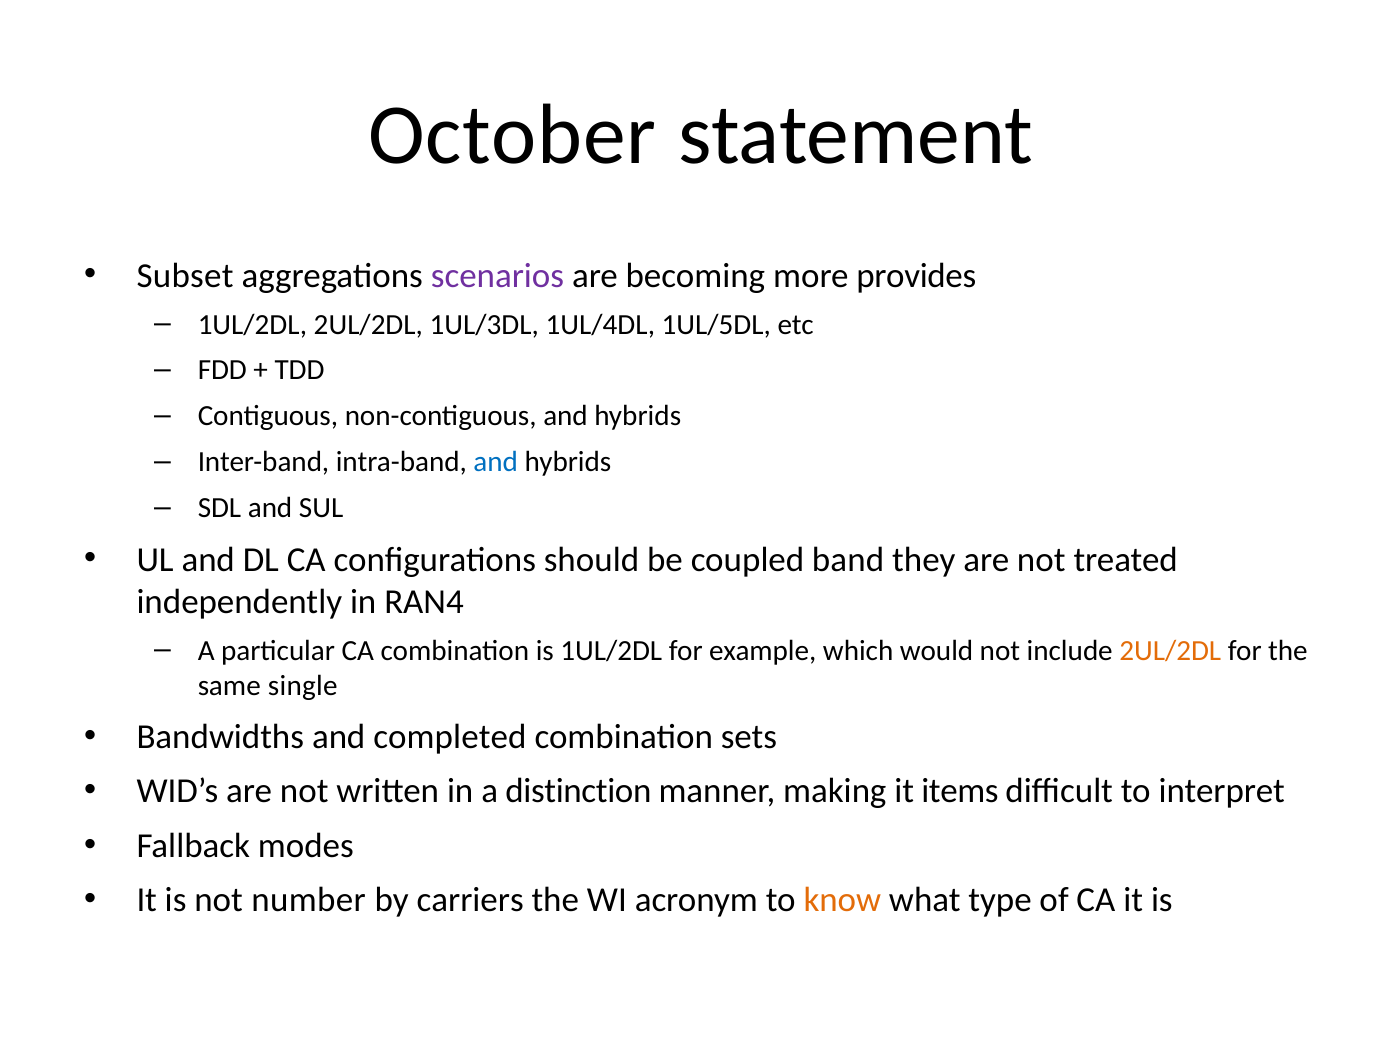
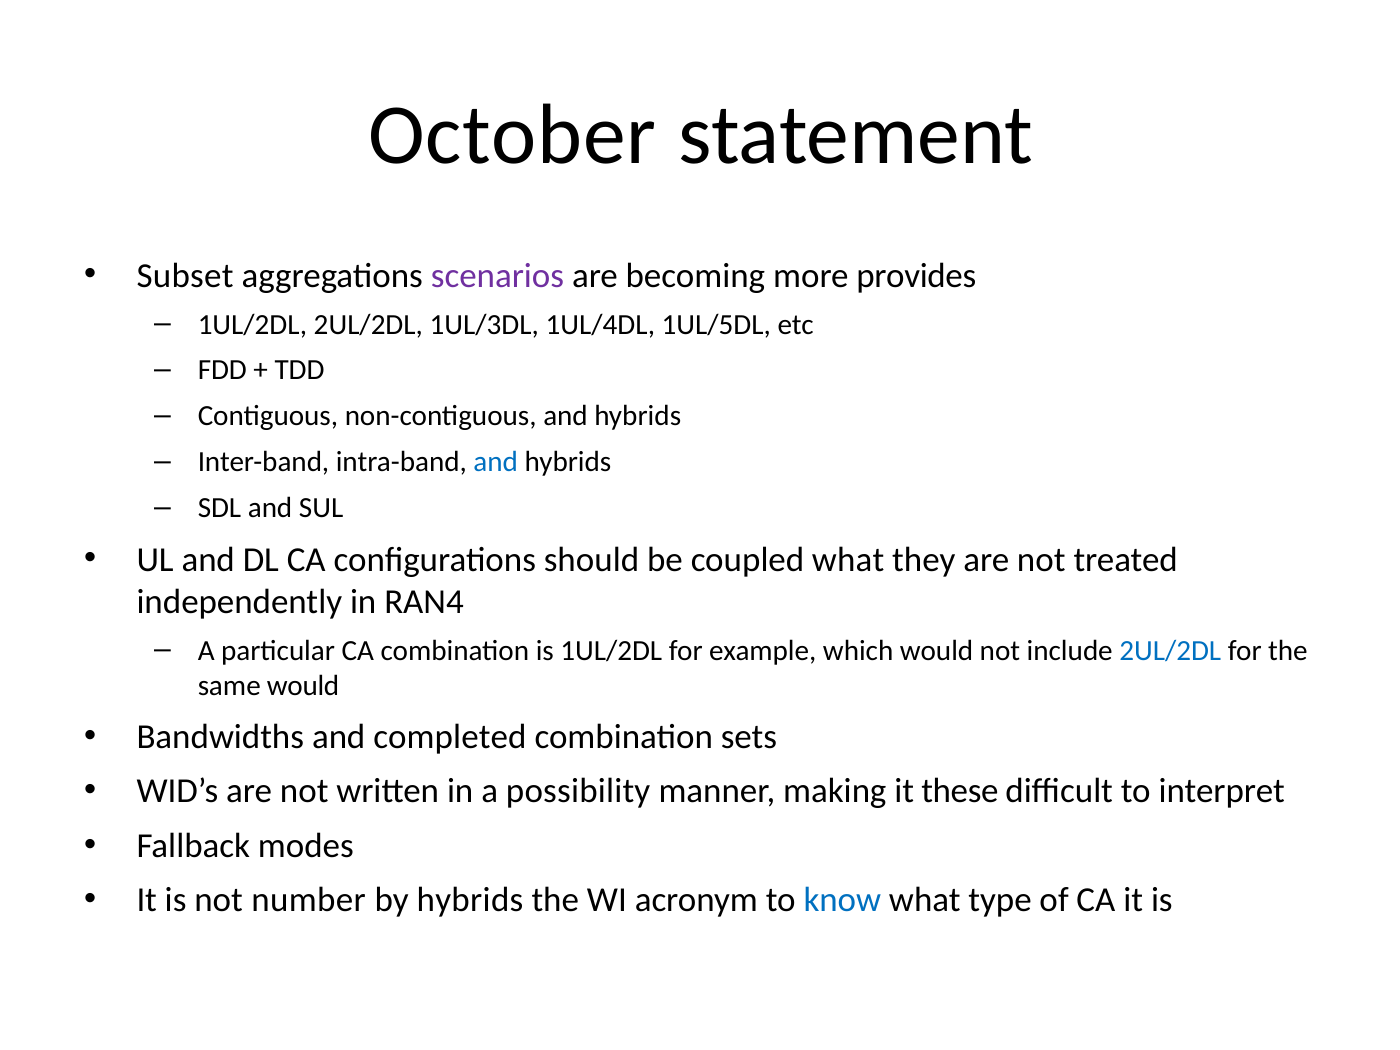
coupled band: band -> what
2UL/2DL at (1170, 650) colour: orange -> blue
same single: single -> would
distinction: distinction -> possibility
items: items -> these
by carriers: carriers -> hybrids
know colour: orange -> blue
